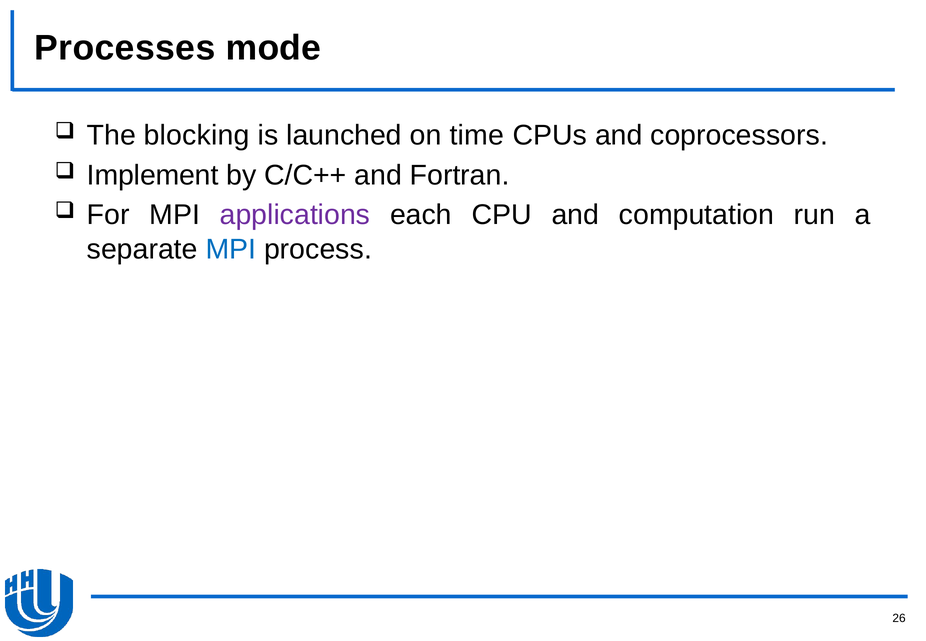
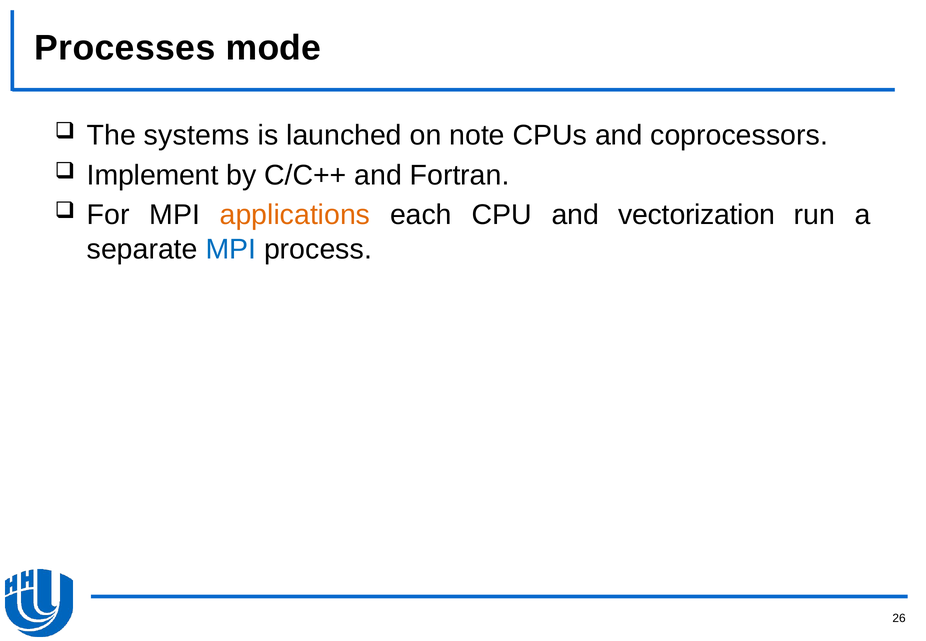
blocking: blocking -> systems
time: time -> note
applications colour: purple -> orange
computation: computation -> vectorization
